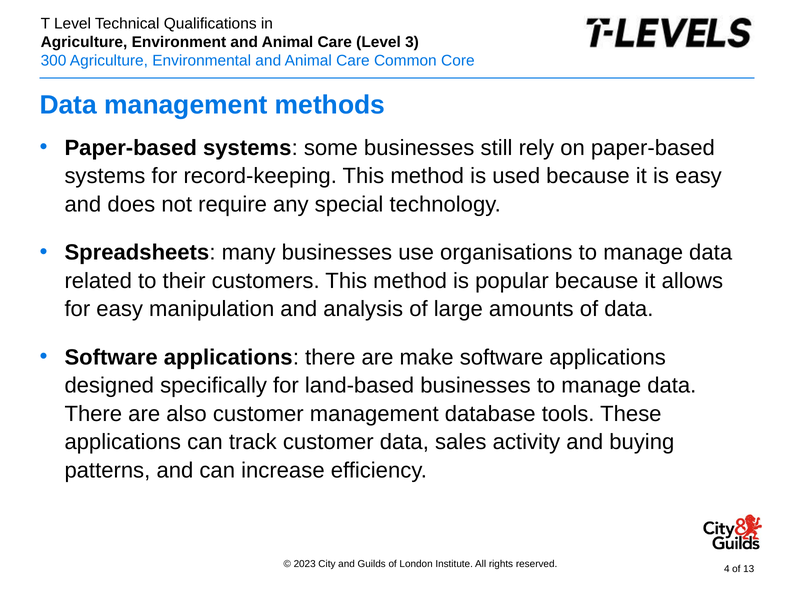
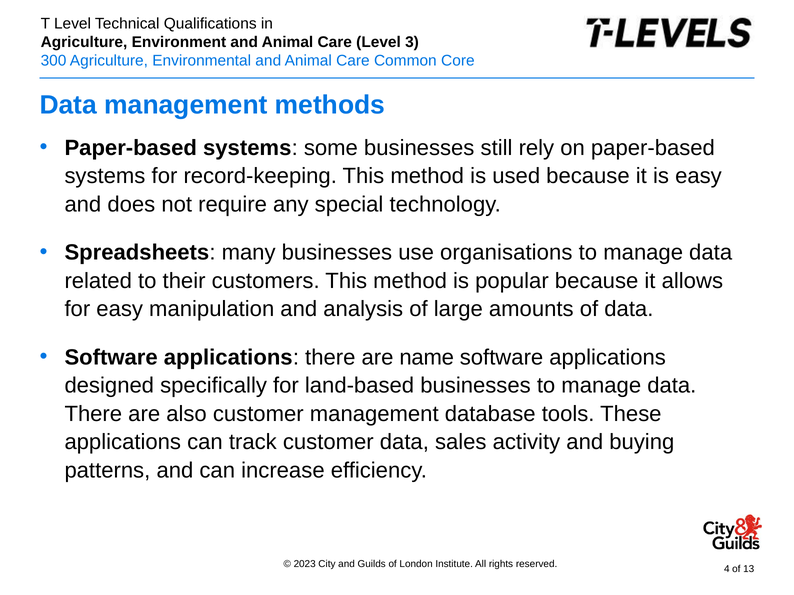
make: make -> name
